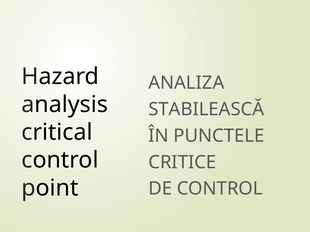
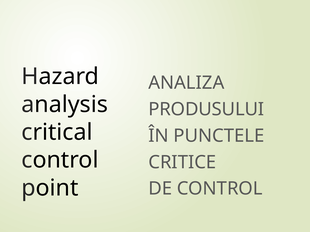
STABILEASCĂ: STABILEASCĂ -> PRODUSULUI
